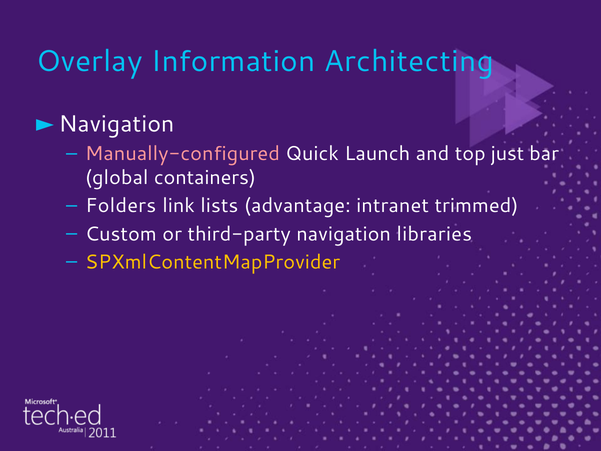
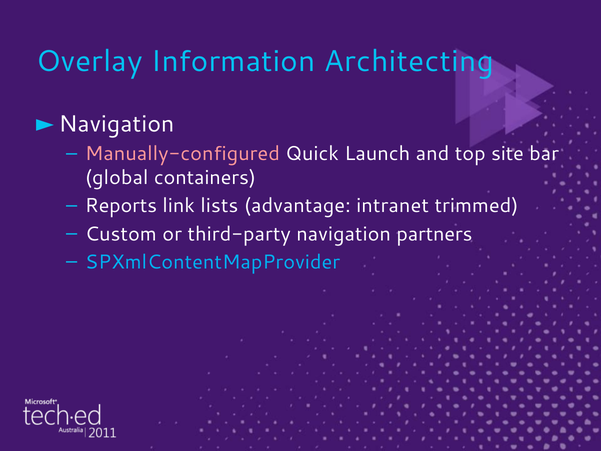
just: just -> site
Folders: Folders -> Reports
libraries: libraries -> partners
SPXmlContentMapProvider colour: yellow -> light blue
